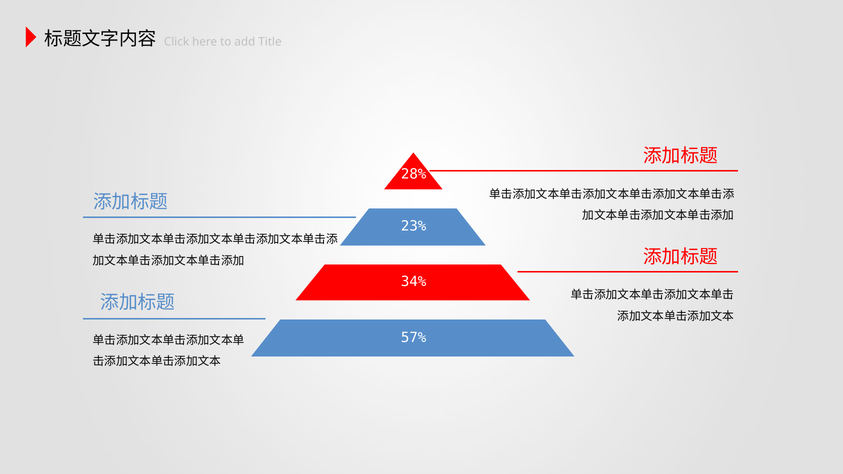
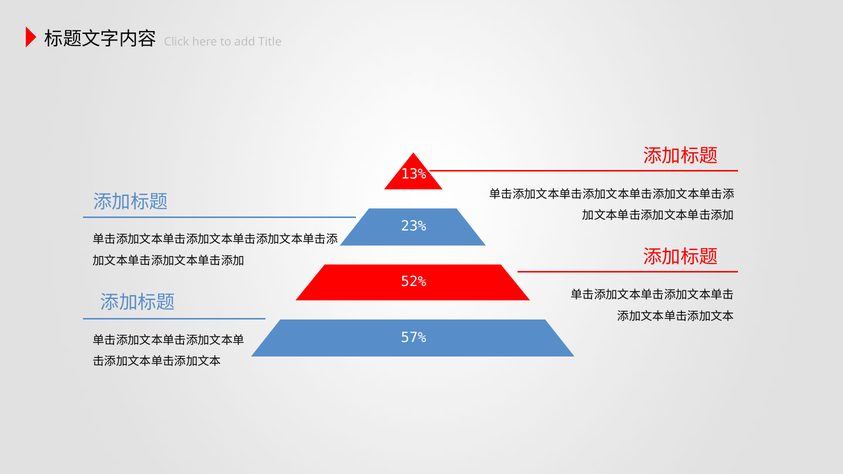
28%: 28% -> 13%
34%: 34% -> 52%
